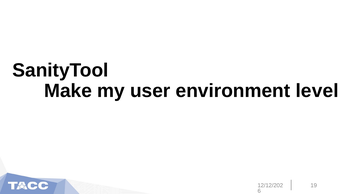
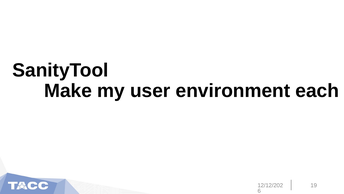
level: level -> each
